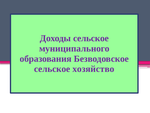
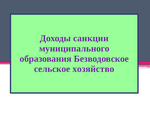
Доходы сельское: сельское -> санкции
